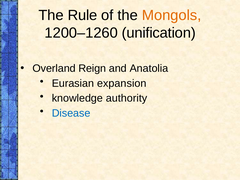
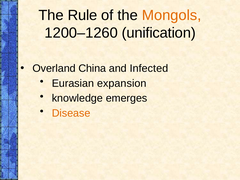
Reign: Reign -> China
Anatolia: Anatolia -> Infected
authority: authority -> emerges
Disease colour: blue -> orange
